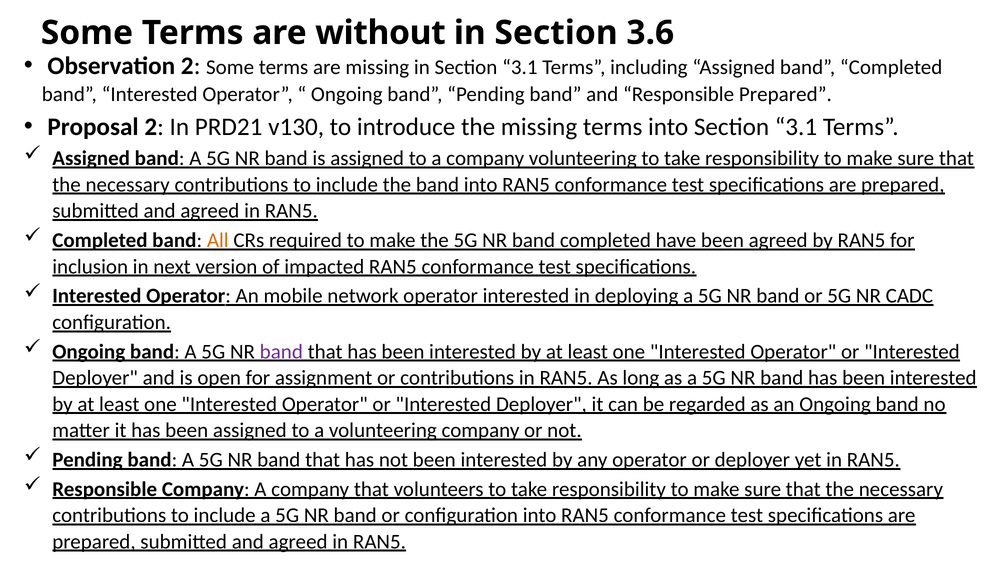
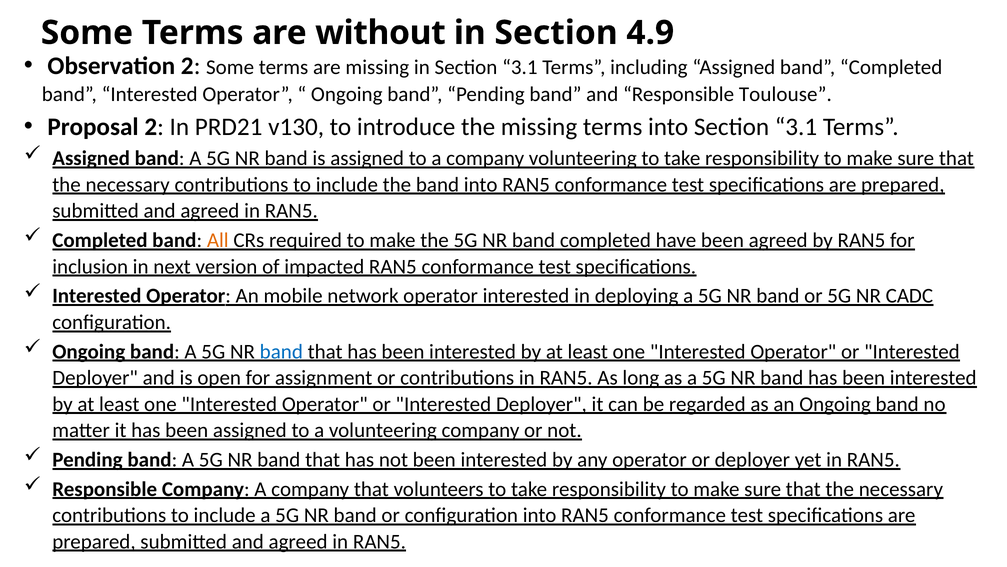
3.6: 3.6 -> 4.9
Responsible Prepared: Prepared -> Toulouse
band at (281, 351) colour: purple -> blue
